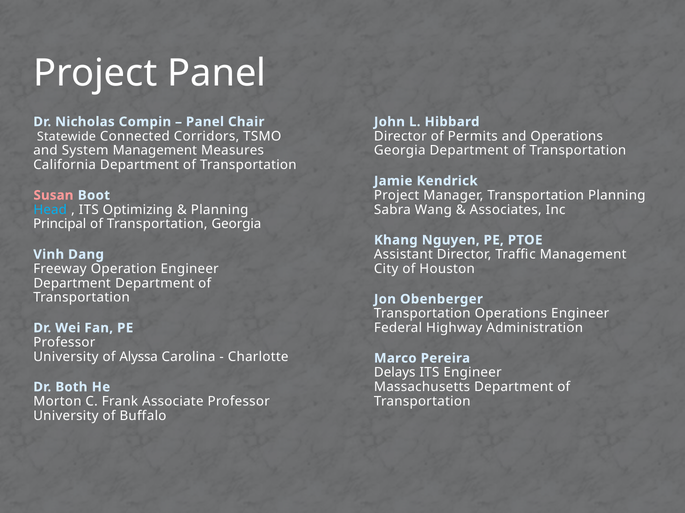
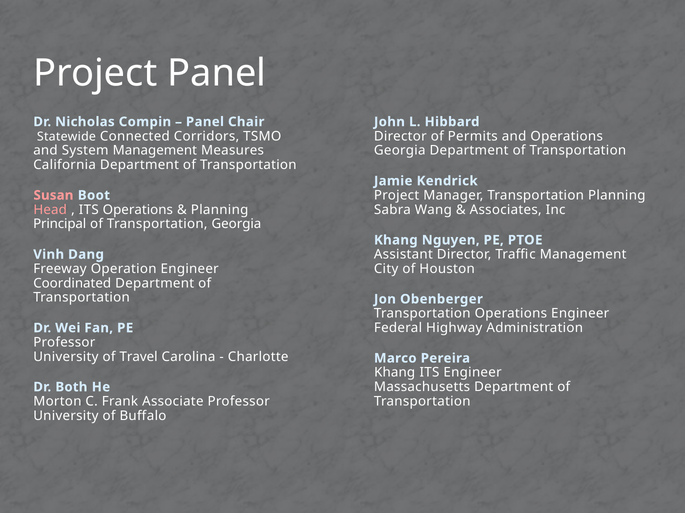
Head colour: light blue -> pink
ITS Optimizing: Optimizing -> Operations
Department at (72, 284): Department -> Coordinated
Alyssa: Alyssa -> Travel
Delays at (395, 373): Delays -> Khang
